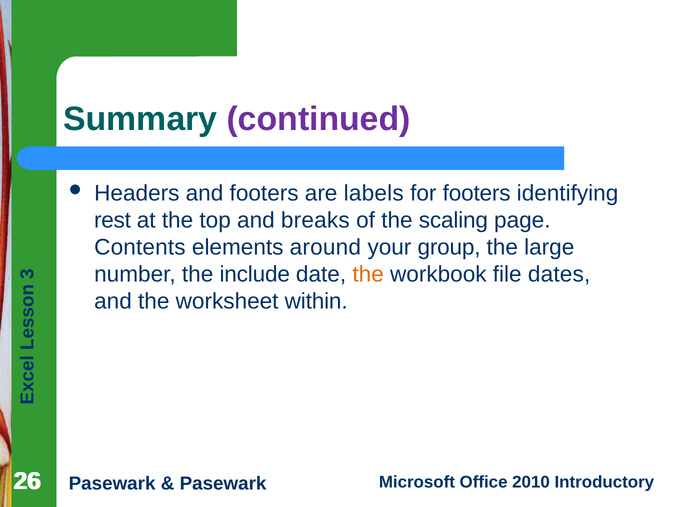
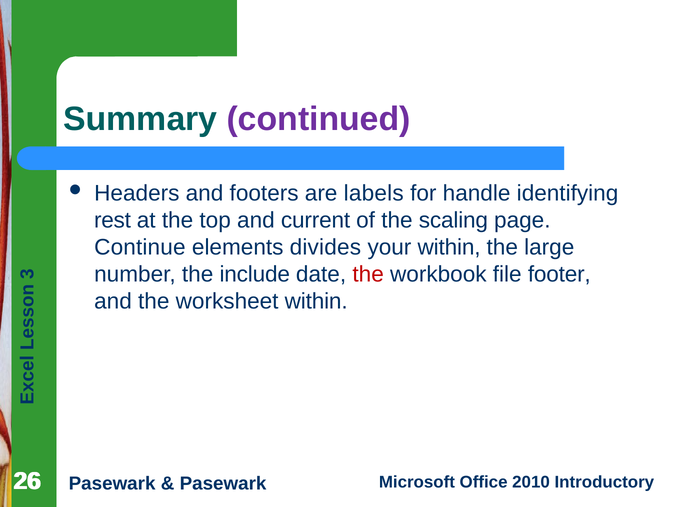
for footers: footers -> handle
breaks: breaks -> current
Contents: Contents -> Continue
around: around -> divides
your group: group -> within
the at (368, 275) colour: orange -> red
dates: dates -> footer
